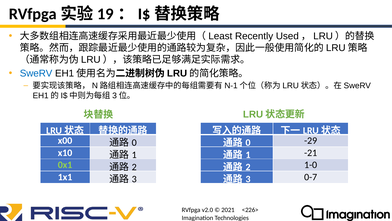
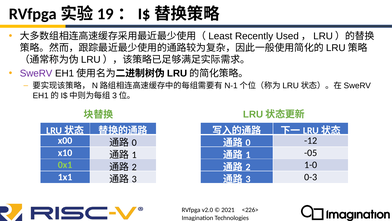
SweRV colour: blue -> purple
-29: -29 -> -12
-21: -21 -> -05
0-7: 0-7 -> 0-3
